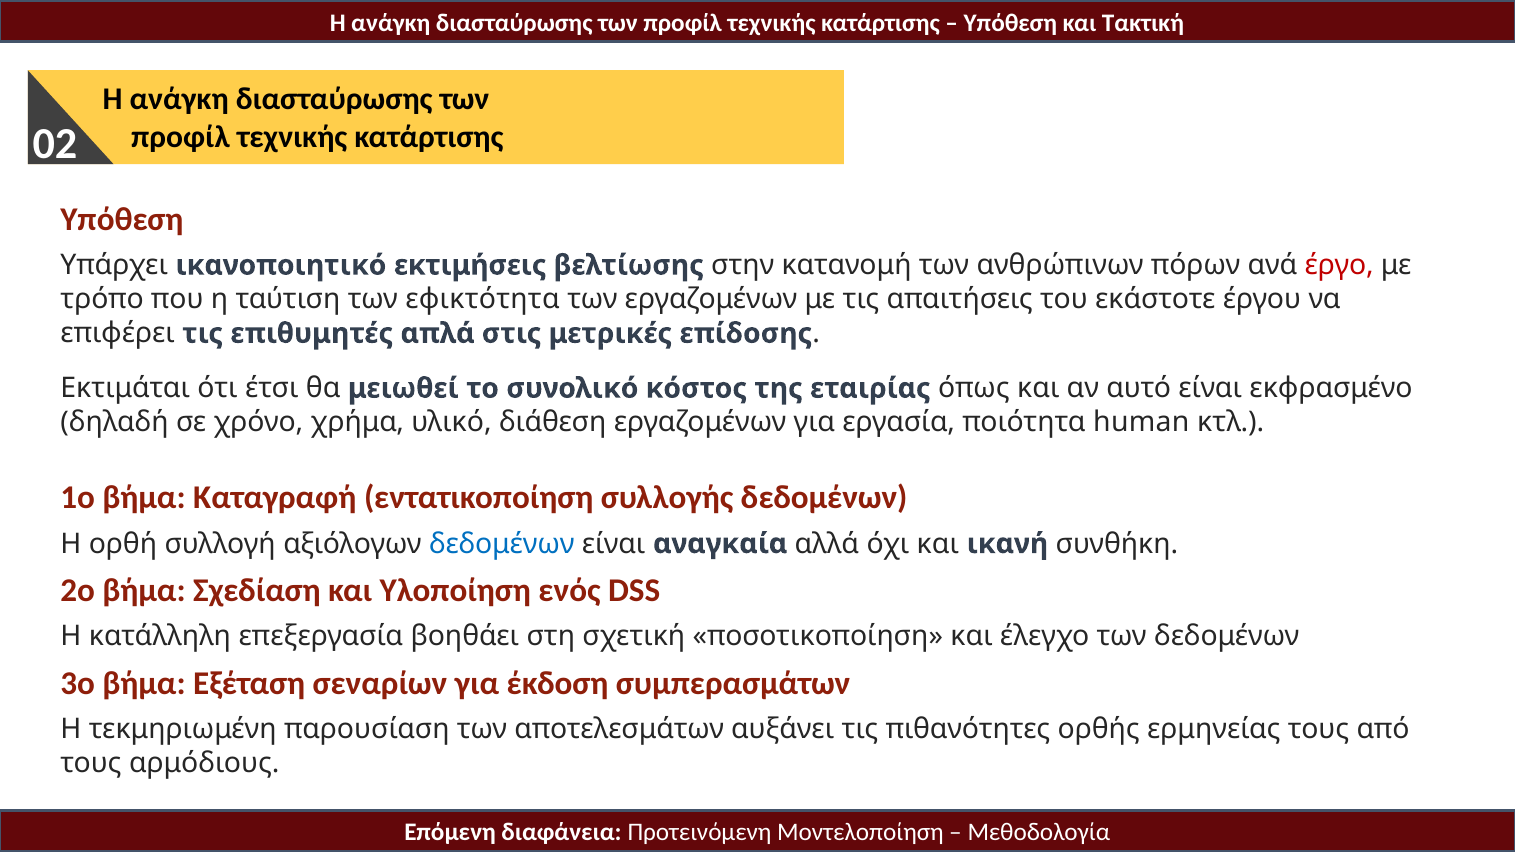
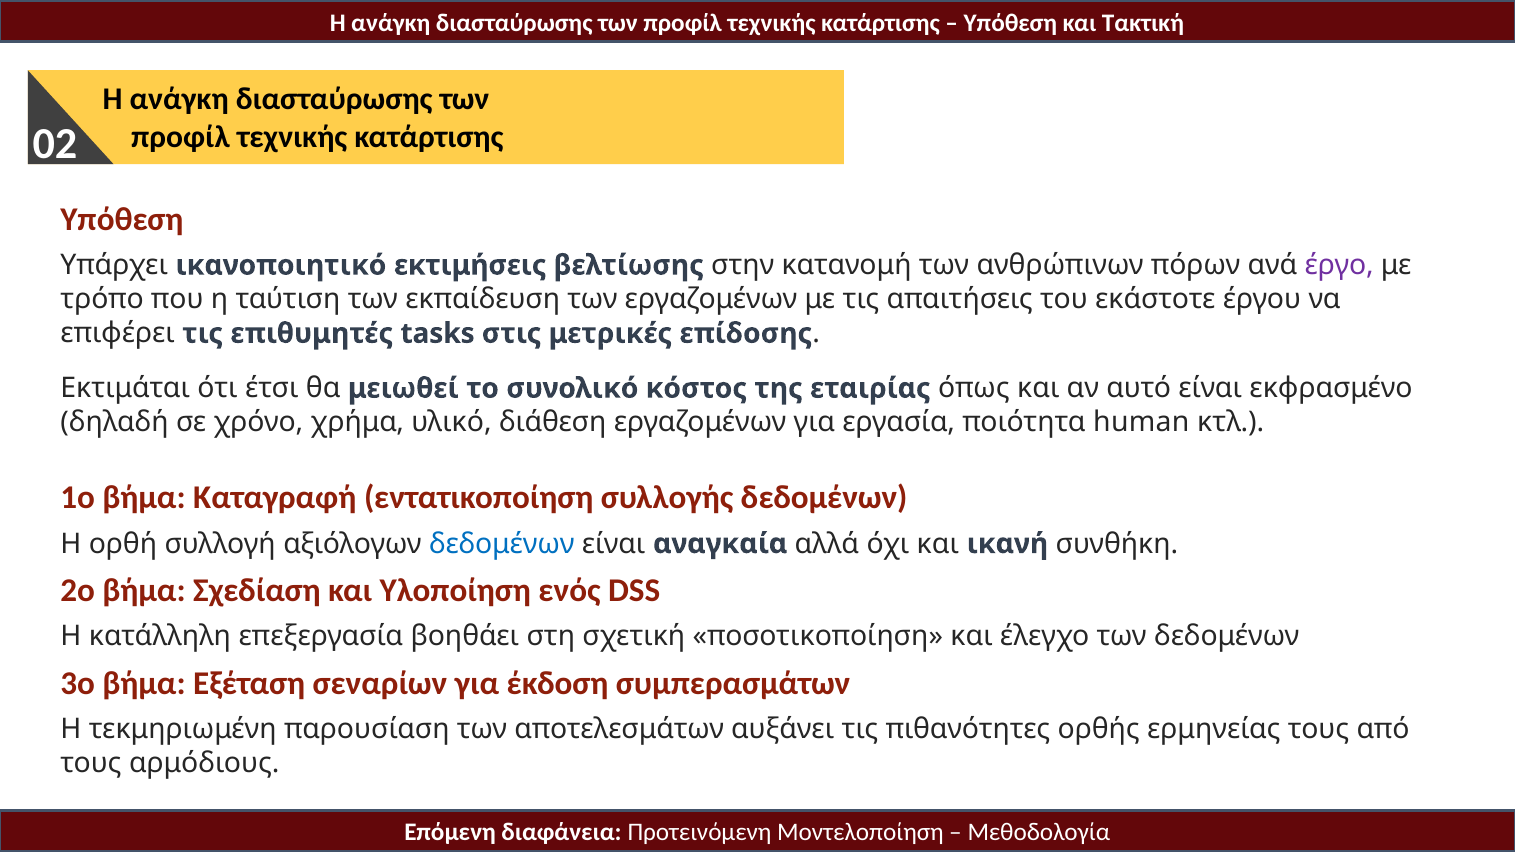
έργο colour: red -> purple
εφικτότητα: εφικτότητα -> εκπαίδευση
απλά: απλά -> tasks
